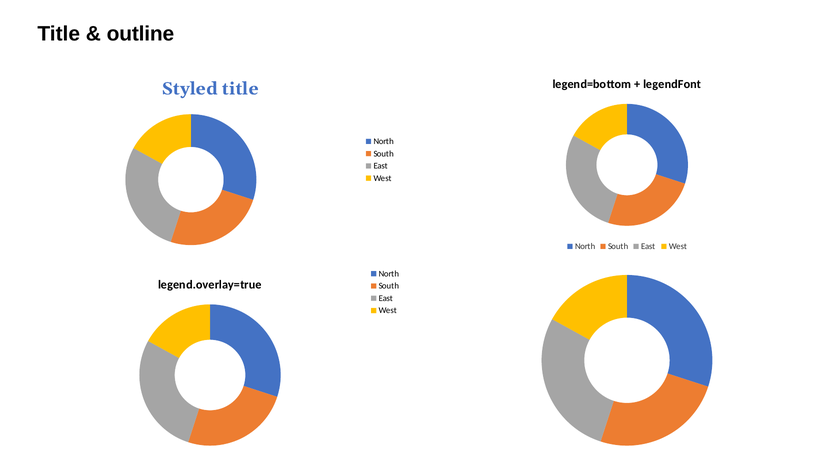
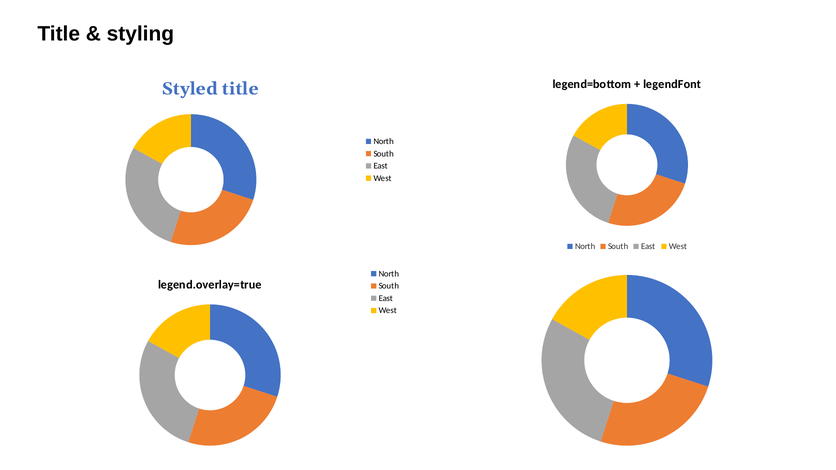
outline: outline -> styling
